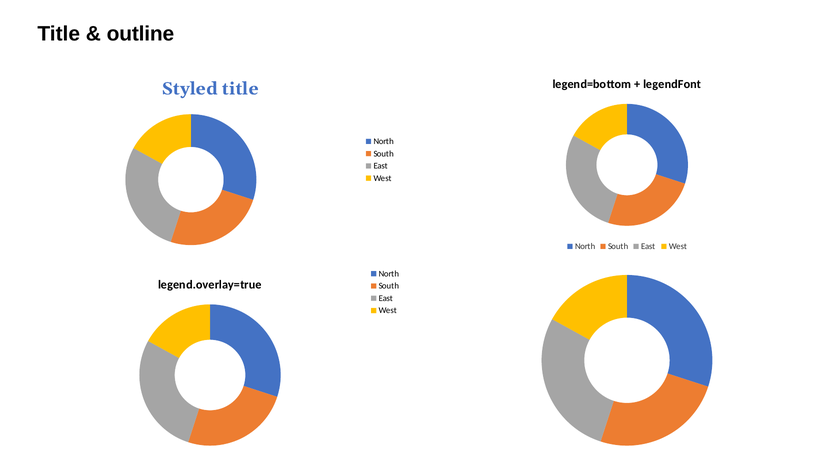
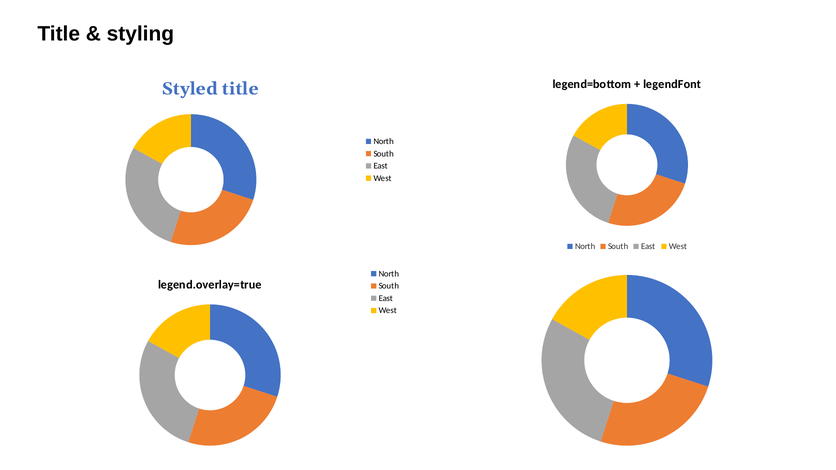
outline: outline -> styling
